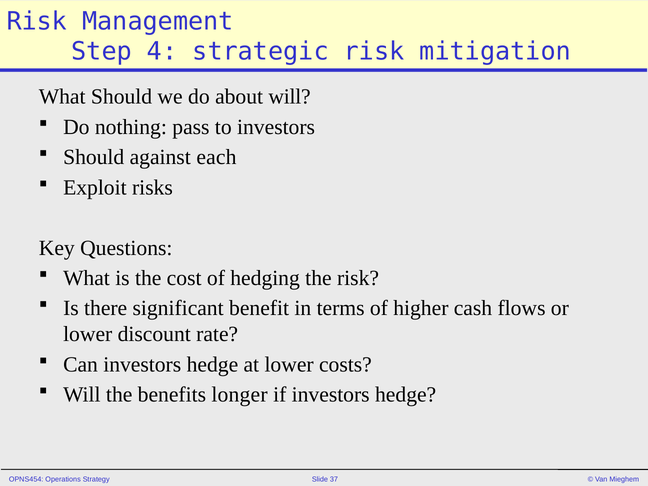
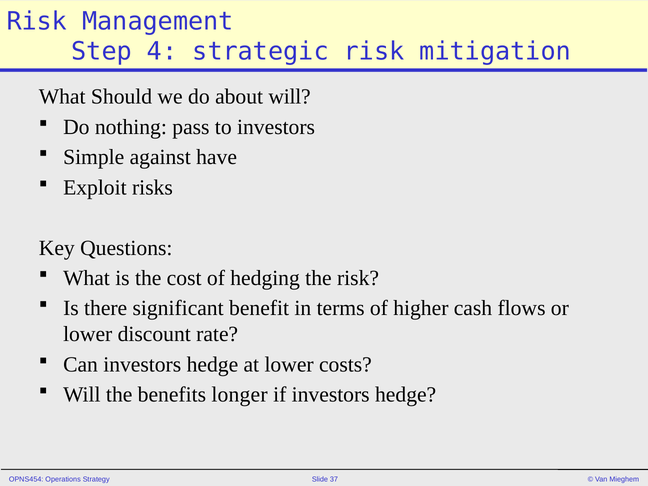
Should at (94, 157): Should -> Simple
each: each -> have
